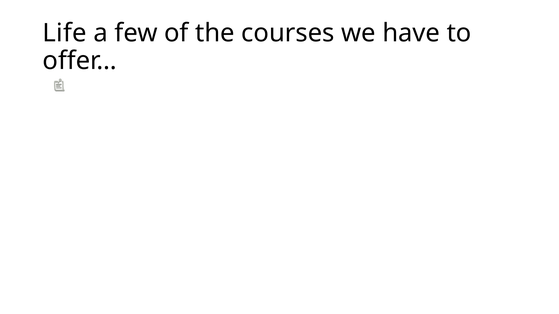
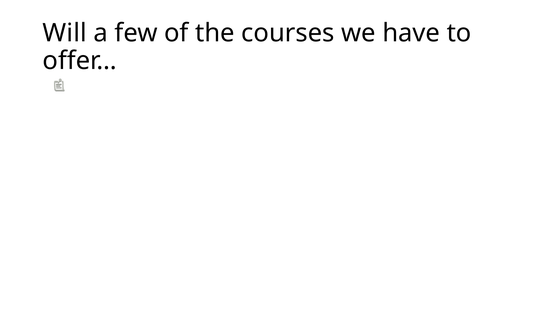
Life: Life -> Will
